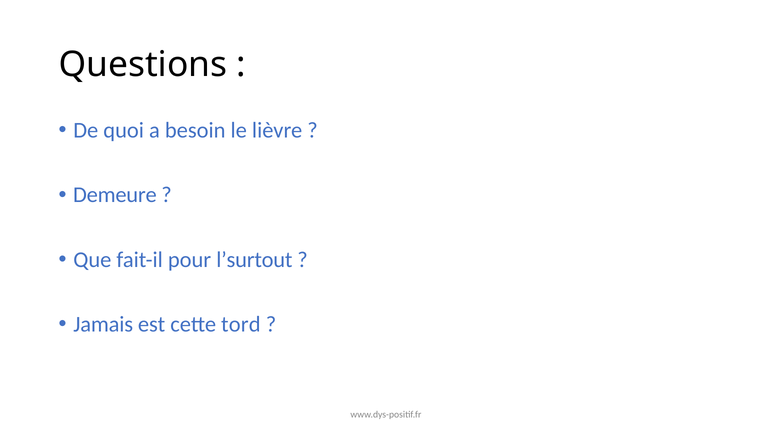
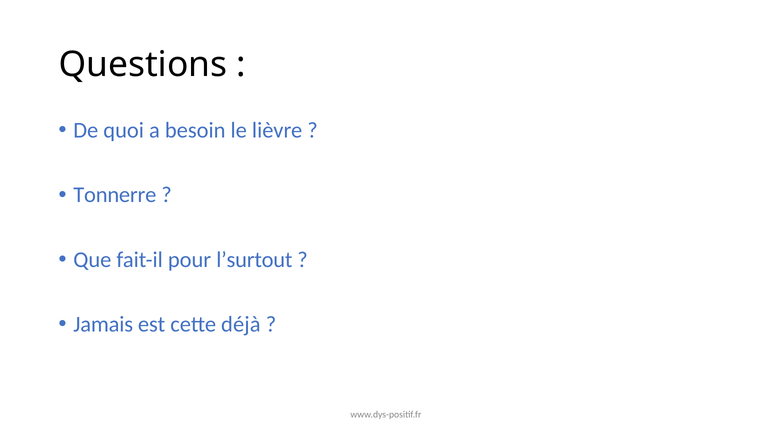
Demeure: Demeure -> Tonnerre
tord: tord -> déjà
